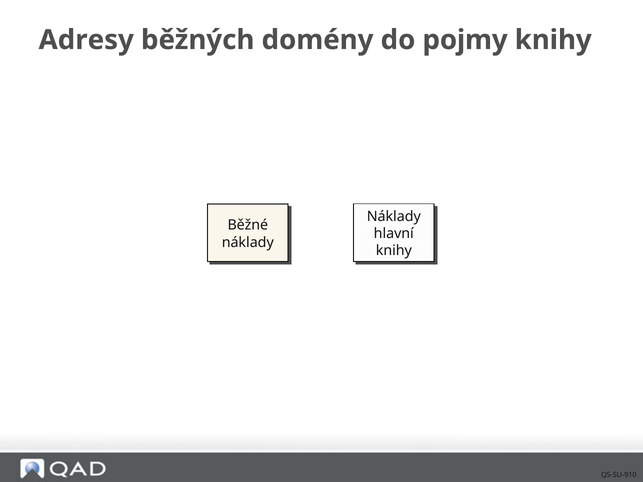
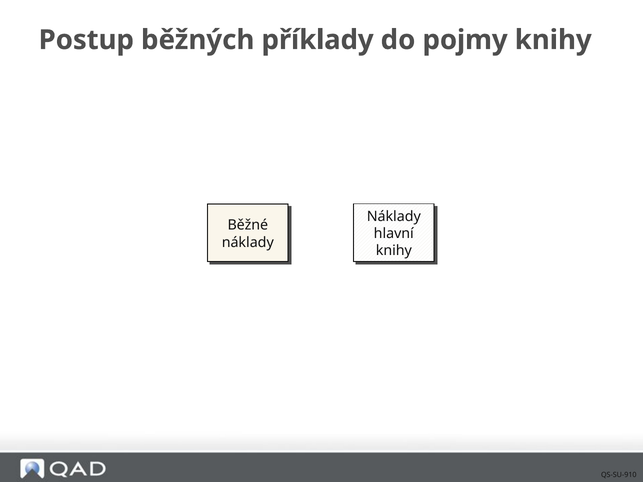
Adresy: Adresy -> Postup
domény: domény -> příklady
